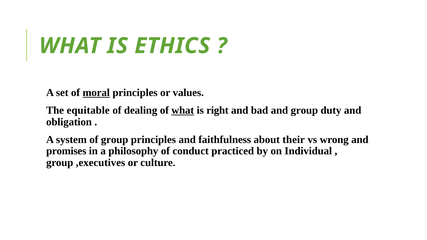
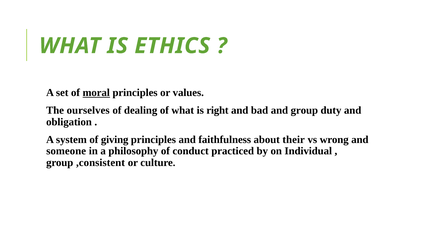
equitable: equitable -> ourselves
what at (183, 110) underline: present -> none
of group: group -> giving
promises: promises -> someone
,executives: ,executives -> ,consistent
